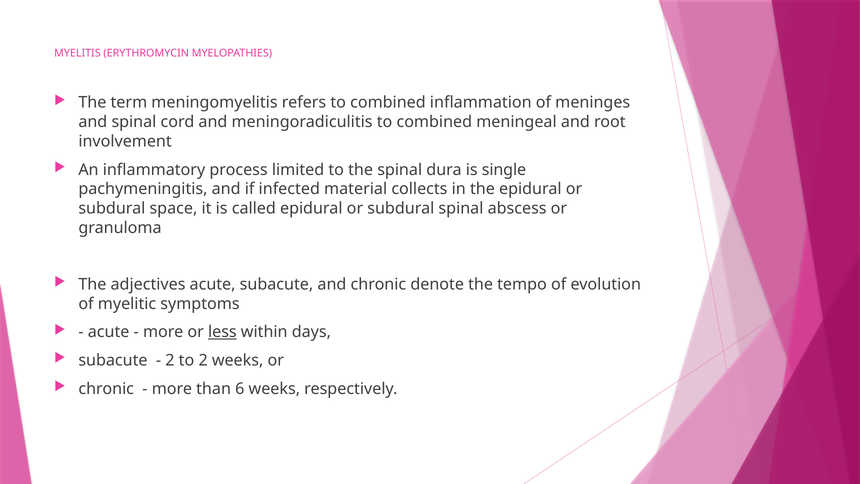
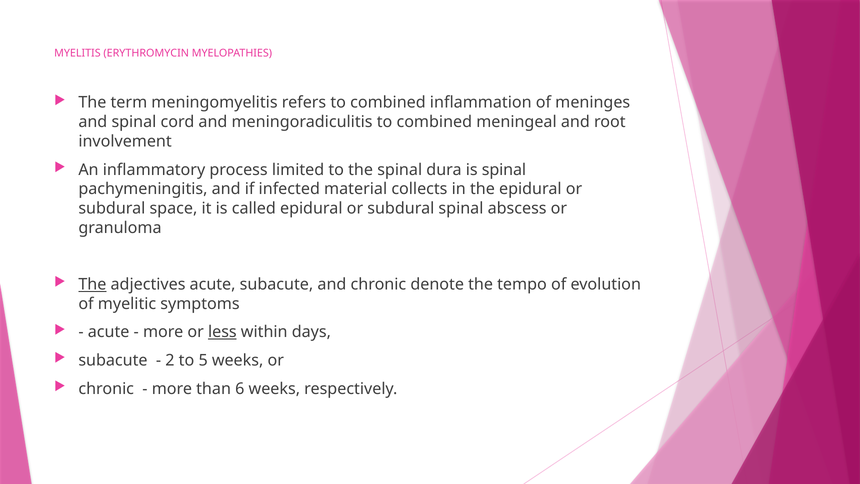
is single: single -> spinal
The at (92, 284) underline: none -> present
to 2: 2 -> 5
